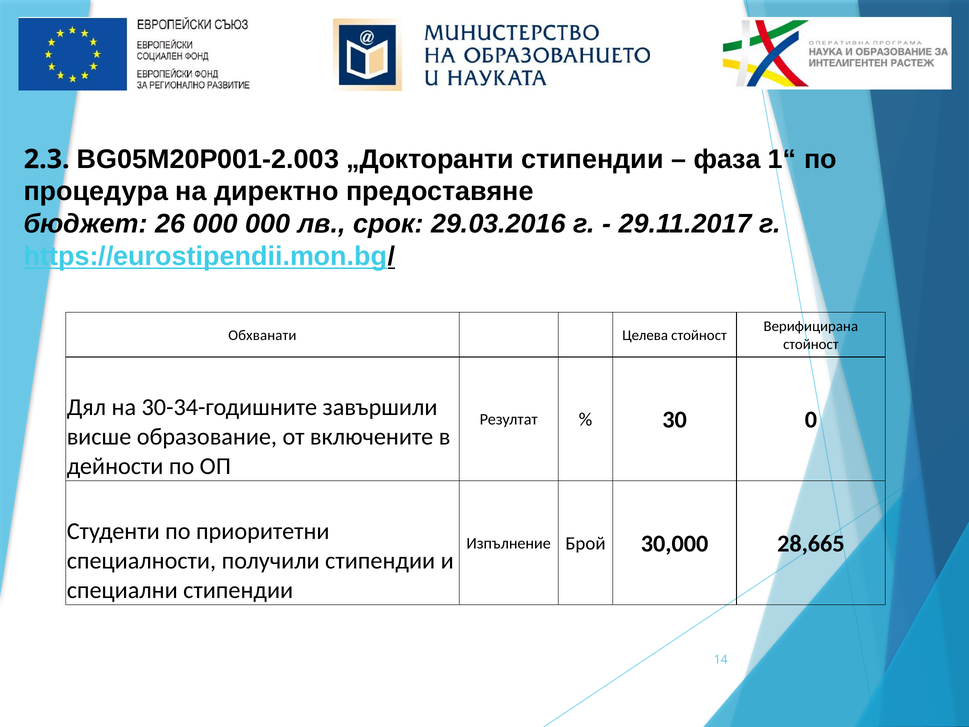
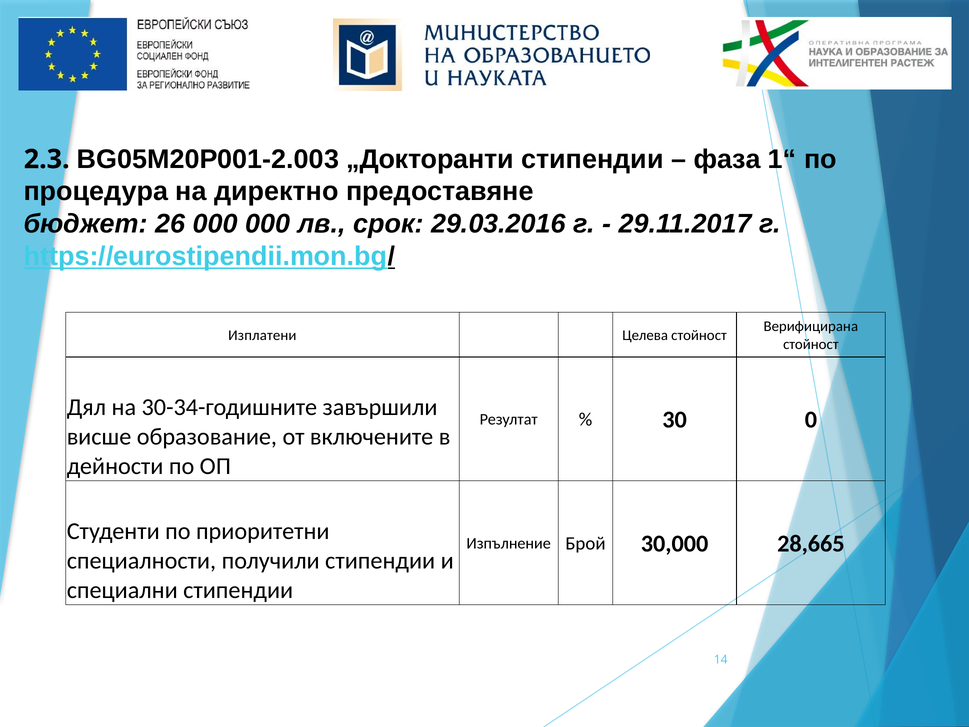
Обхванати: Обхванати -> Изплатени
